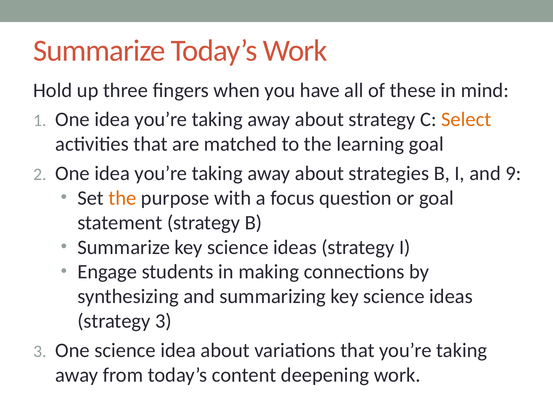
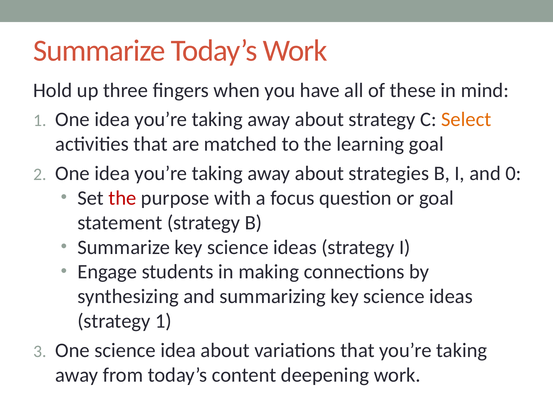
9: 9 -> 0
the at (122, 198) colour: orange -> red
strategy 3: 3 -> 1
